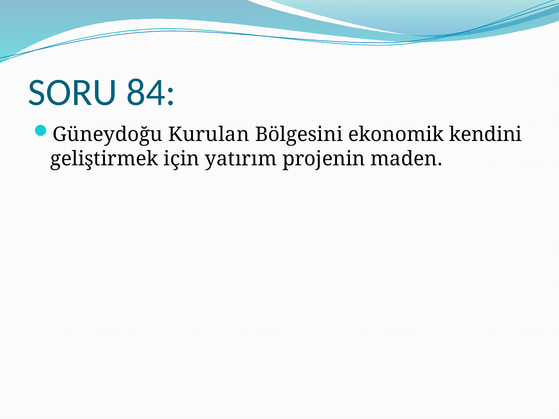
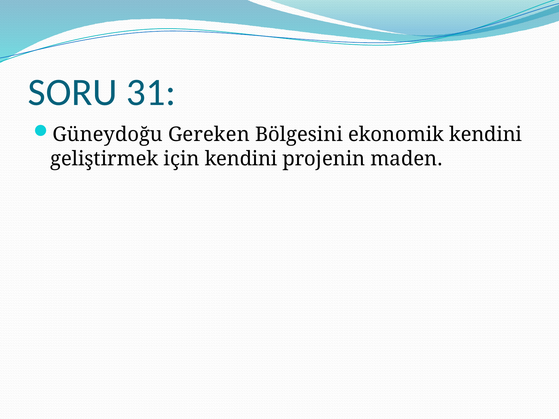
84: 84 -> 31
Kurulan: Kurulan -> Gereken
için yatırım: yatırım -> kendini
